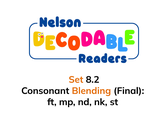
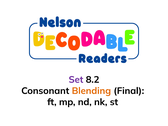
Set colour: orange -> purple
